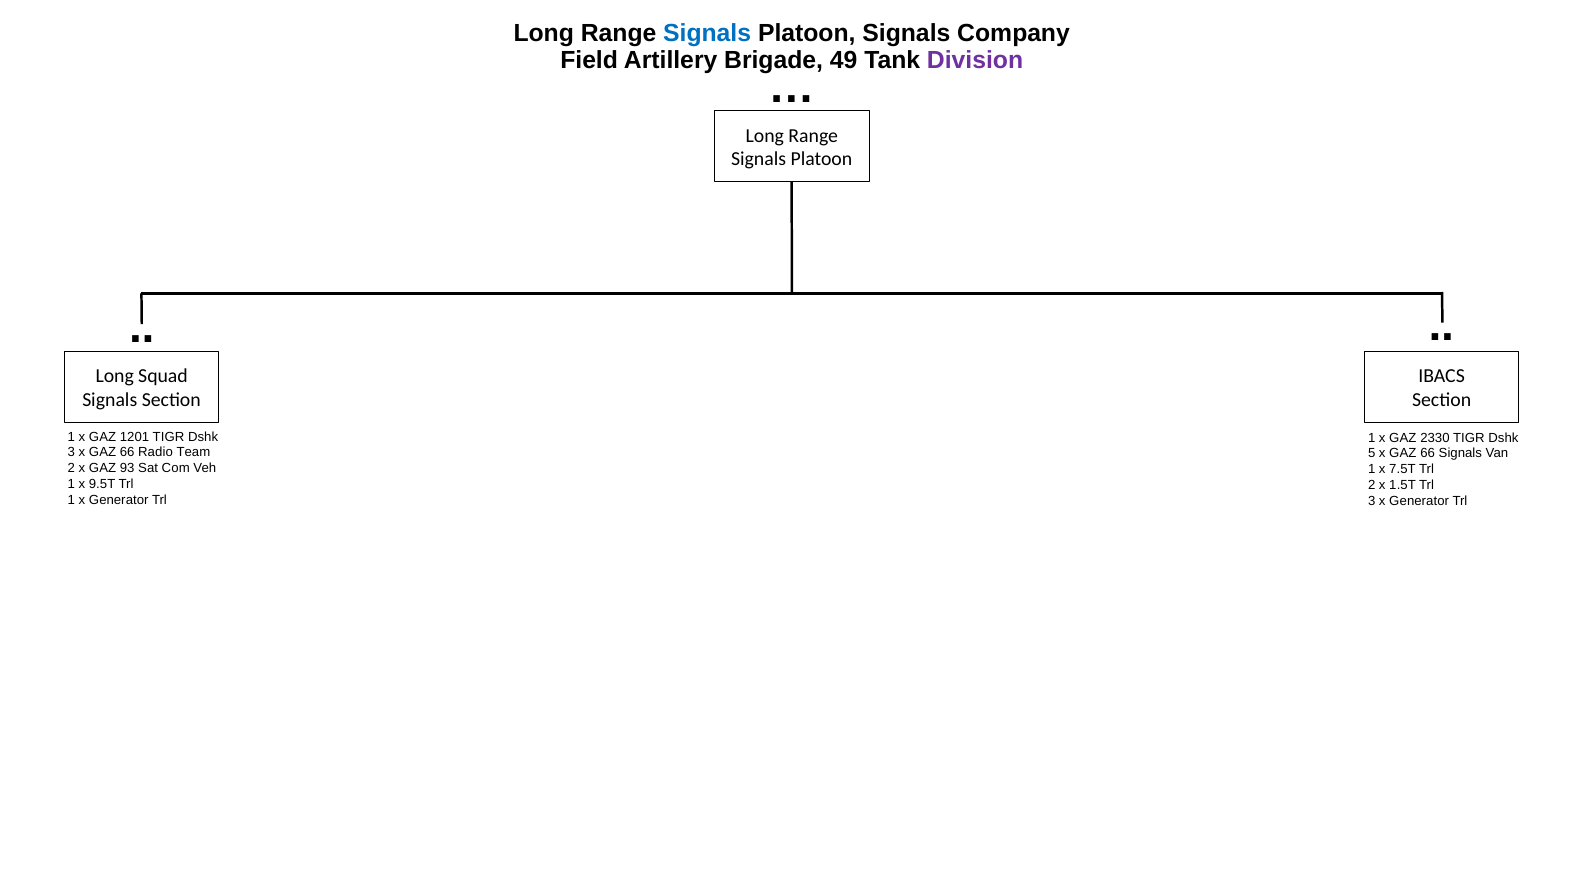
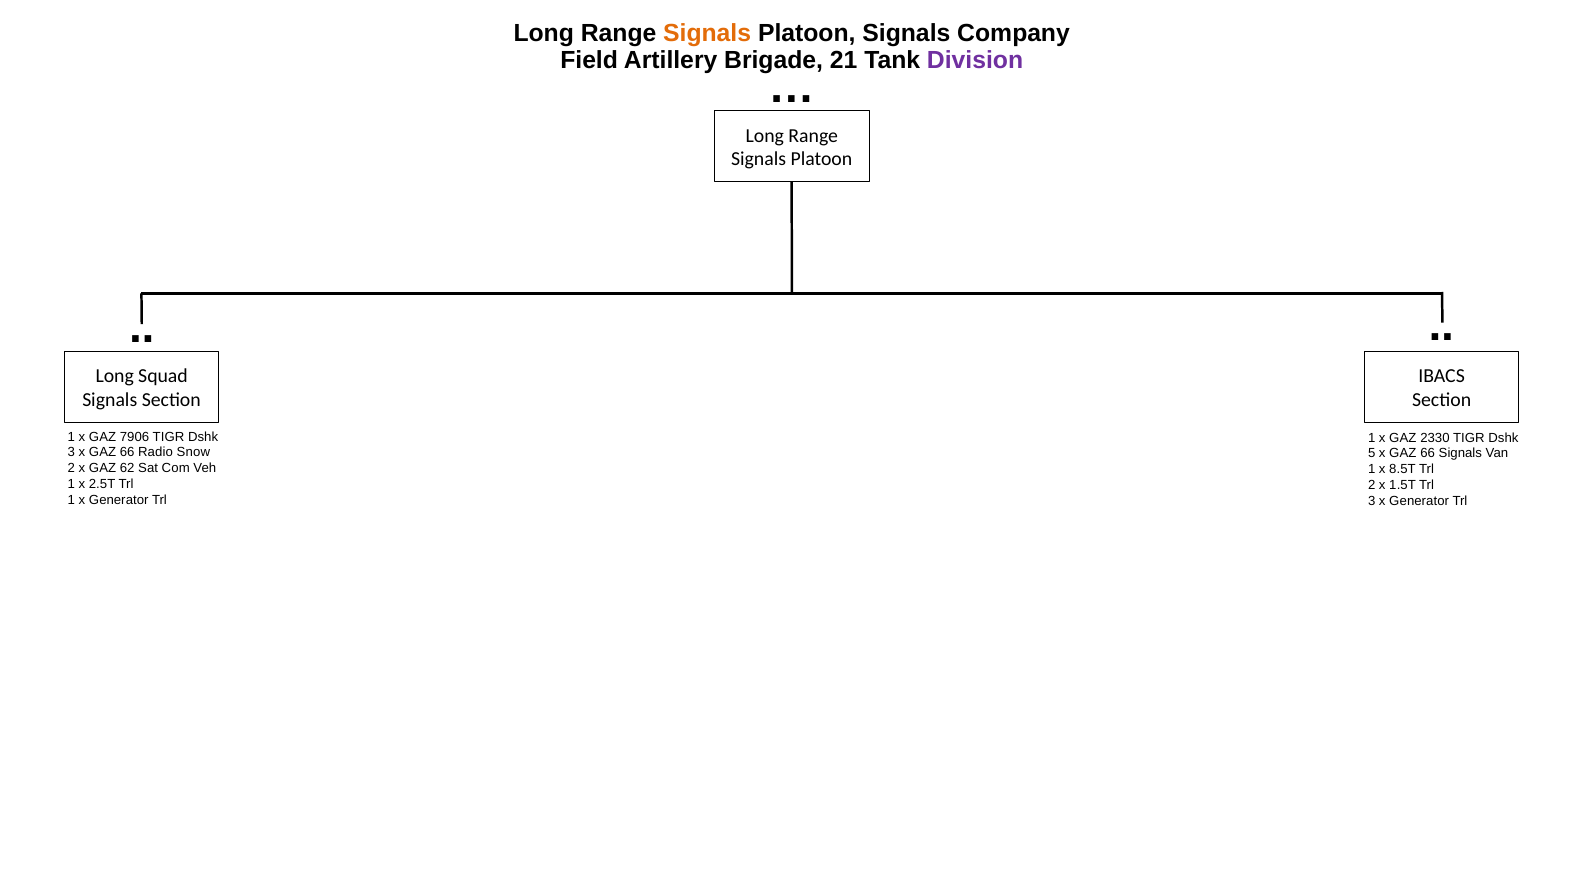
Signals at (707, 33) colour: blue -> orange
49: 49 -> 21
1201: 1201 -> 7906
Team: Team -> Snow
93: 93 -> 62
7.5T: 7.5T -> 8.5T
9.5T: 9.5T -> 2.5T
